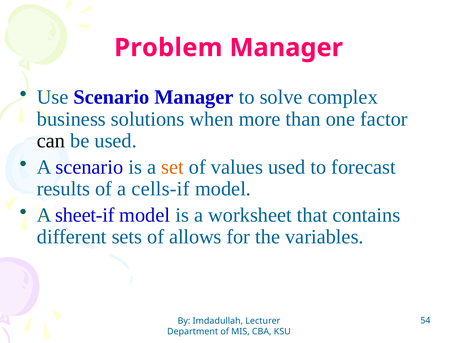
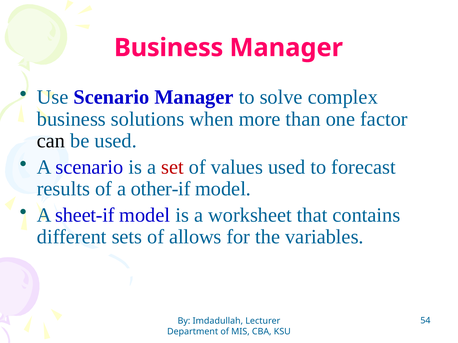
Problem at (168, 48): Problem -> Business
set colour: orange -> red
cells-if: cells-if -> other-if
